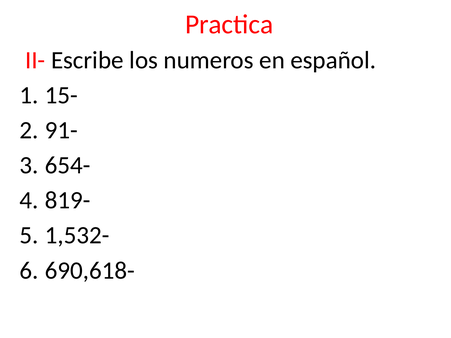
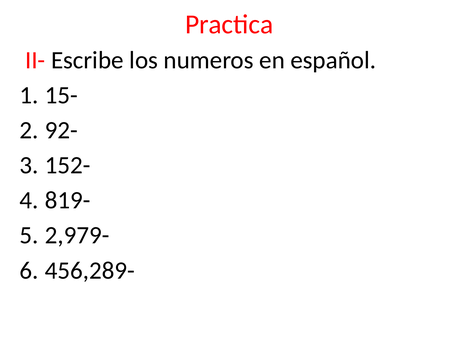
91-: 91- -> 92-
654-: 654- -> 152-
1,532-: 1,532- -> 2,979-
690,618-: 690,618- -> 456,289-
